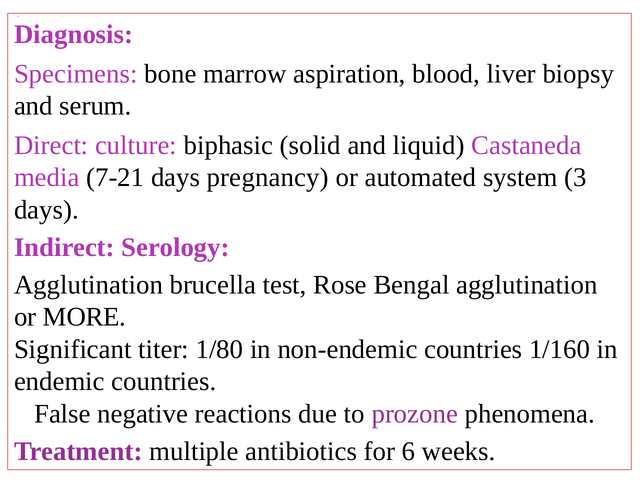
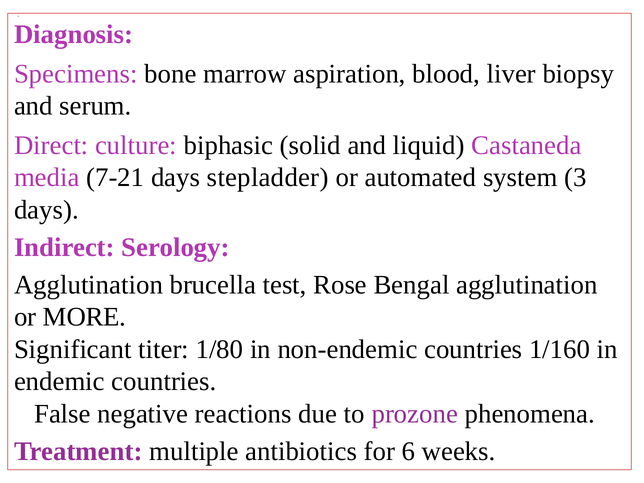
pregnancy: pregnancy -> stepladder
